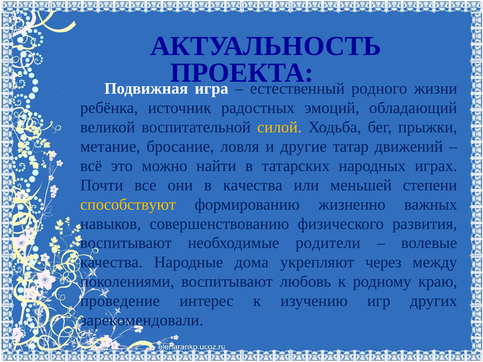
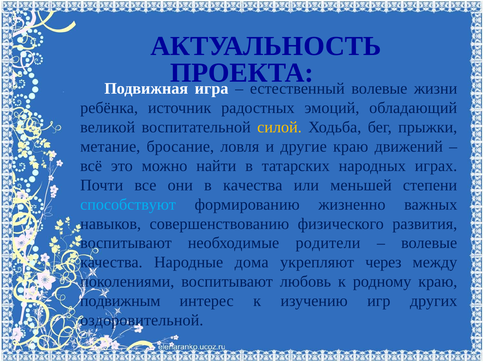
естественный родного: родного -> волевые
другие татар: татар -> краю
способствуют colour: yellow -> light blue
проведение: проведение -> подвижным
зарекомендовали: зарекомендовали -> оздоровительной
